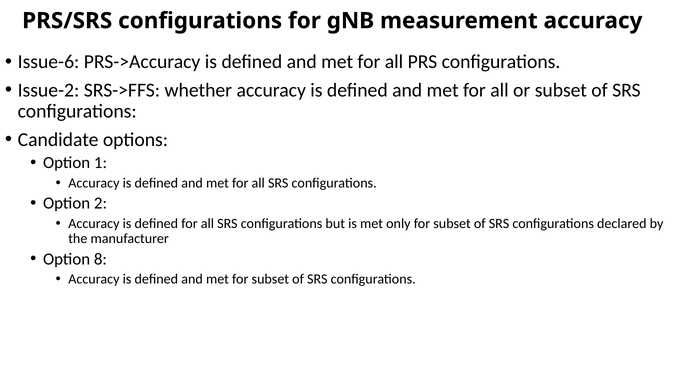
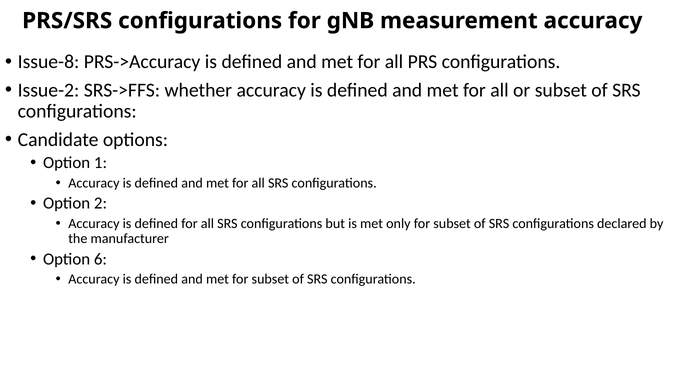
Issue-6: Issue-6 -> Issue-8
8: 8 -> 6
